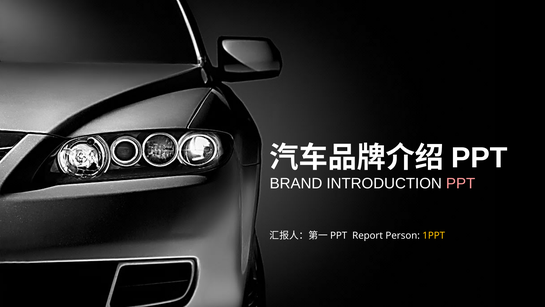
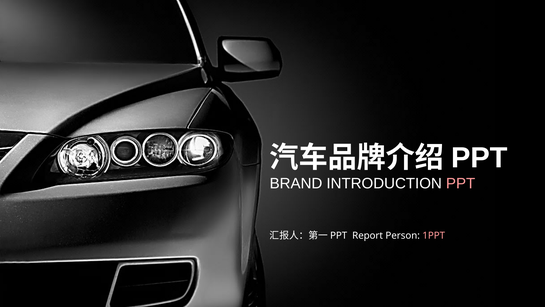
1PPT colour: yellow -> pink
